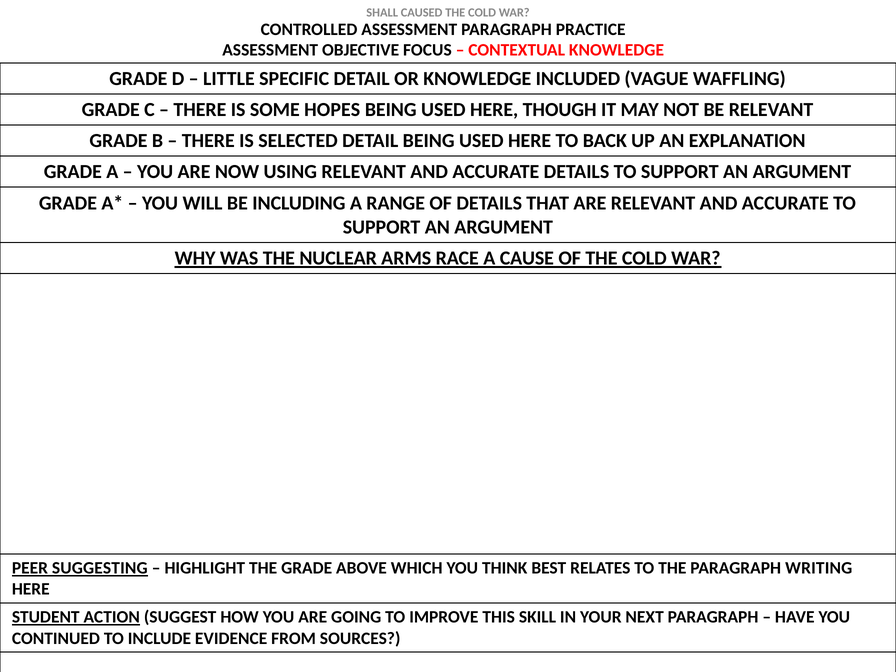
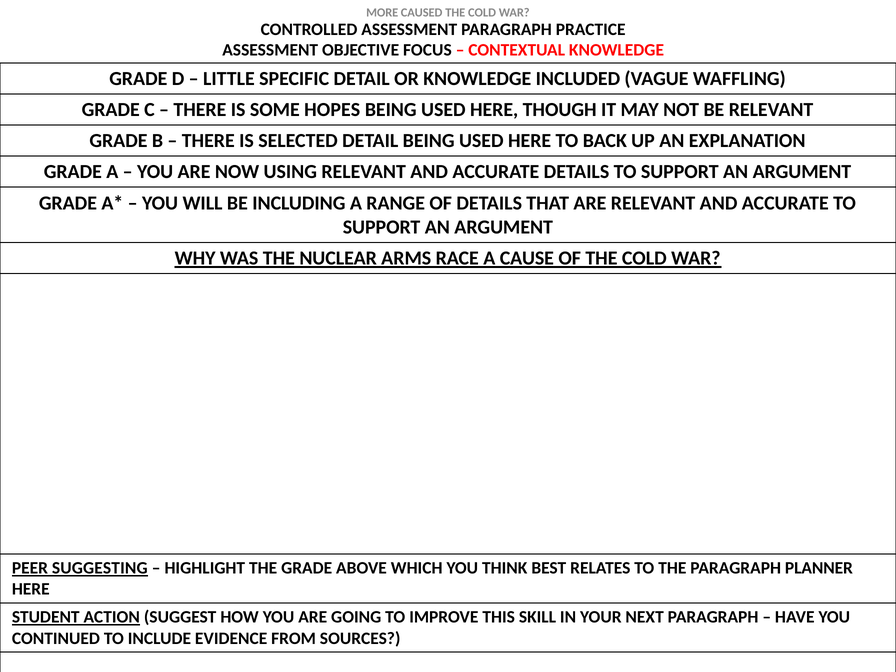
SHALL: SHALL -> MORE
WRITING: WRITING -> PLANNER
